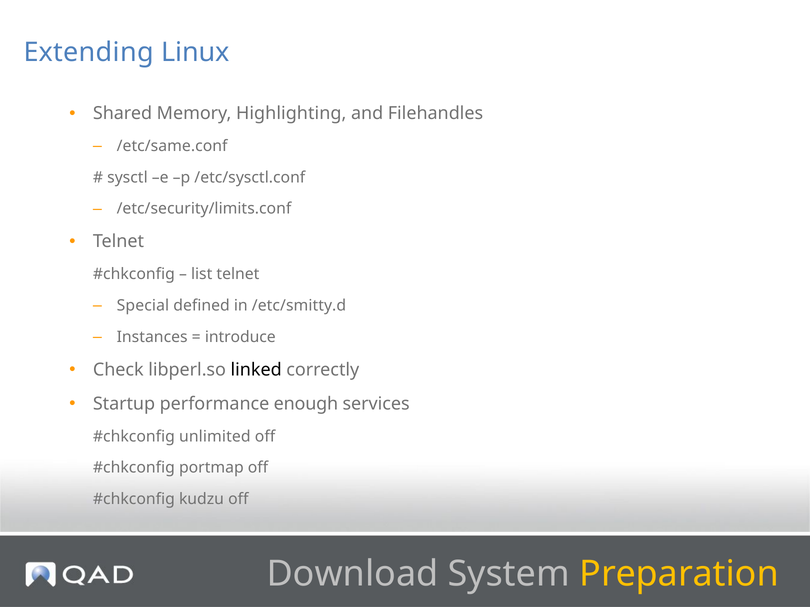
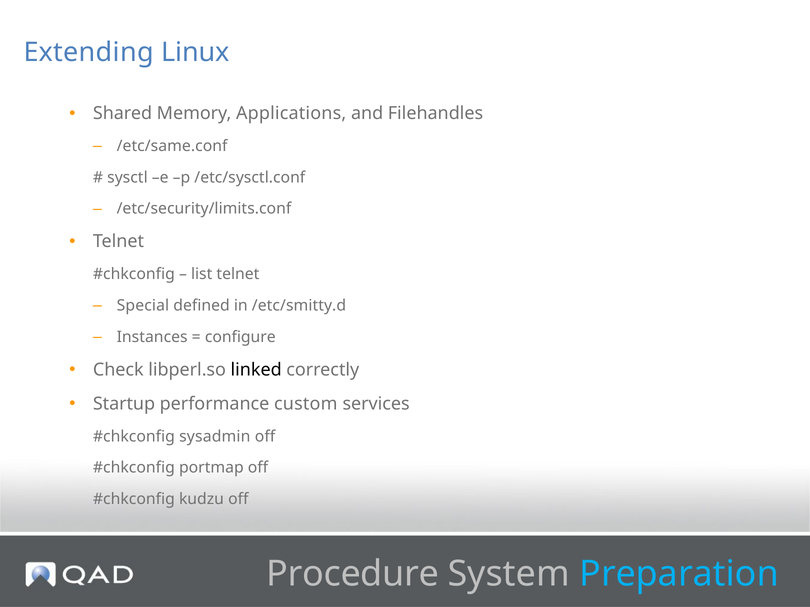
Highlighting: Highlighting -> Applications
introduce: introduce -> configure
enough: enough -> custom
unlimited: unlimited -> sysadmin
Download: Download -> Procedure
Preparation colour: yellow -> light blue
